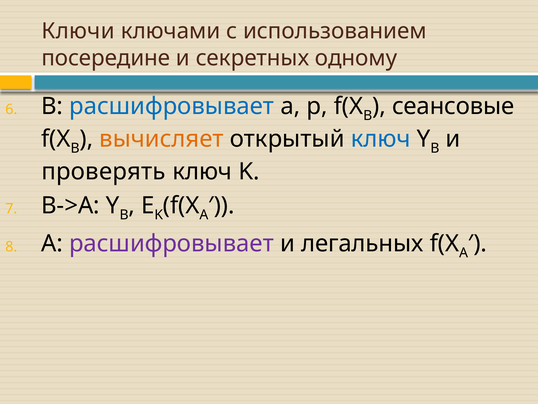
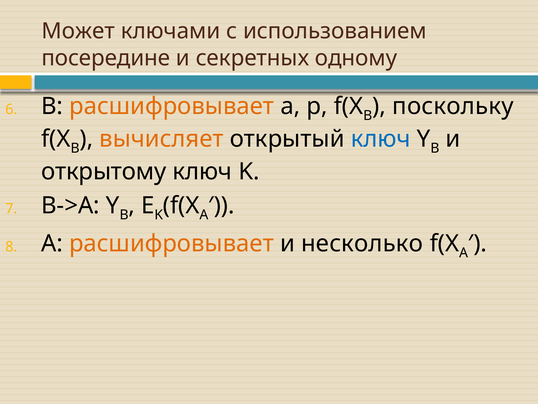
Ключи: Ключи -> Может
расшифровывает at (172, 106) colour: blue -> orange
сеансовые: сеансовые -> поскольку
проверять: проверять -> открытому
расшифровывает at (171, 243) colour: purple -> orange
легальных: легальных -> несколько
